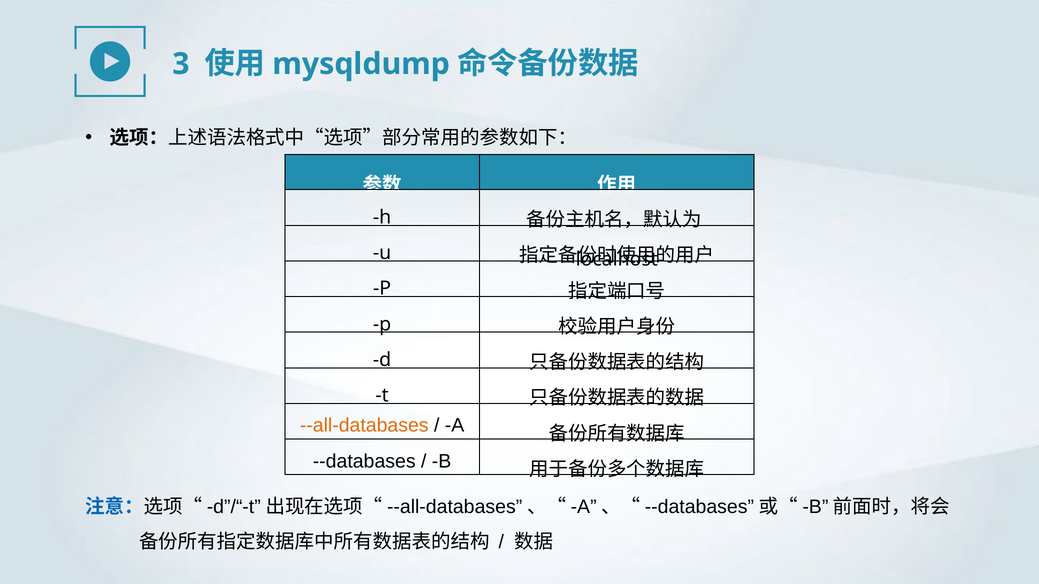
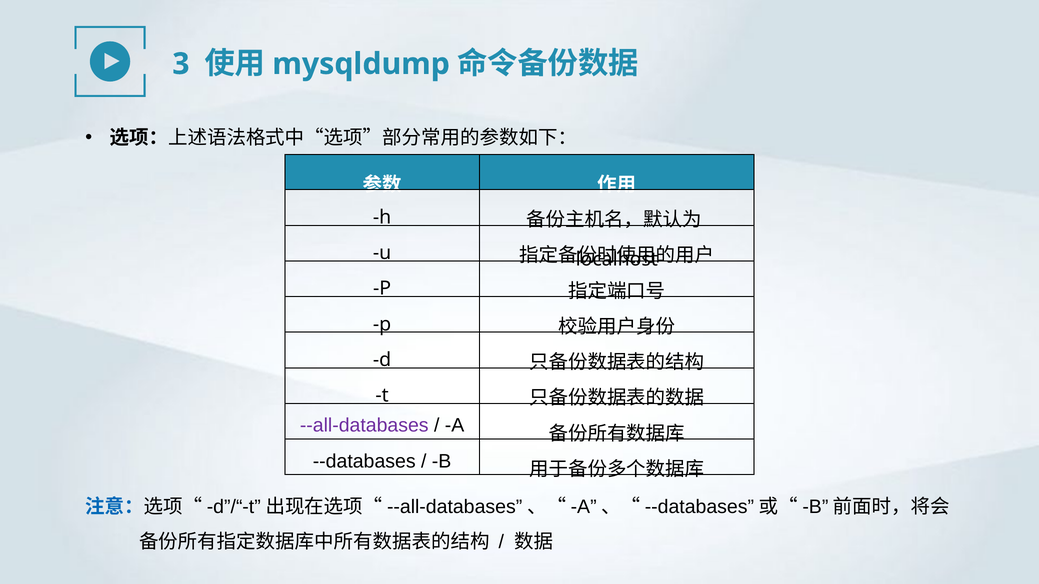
--all-databases colour: orange -> purple
